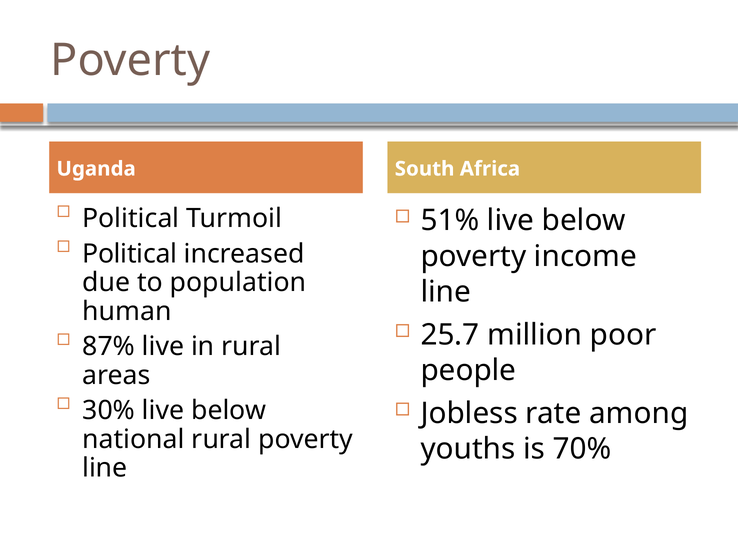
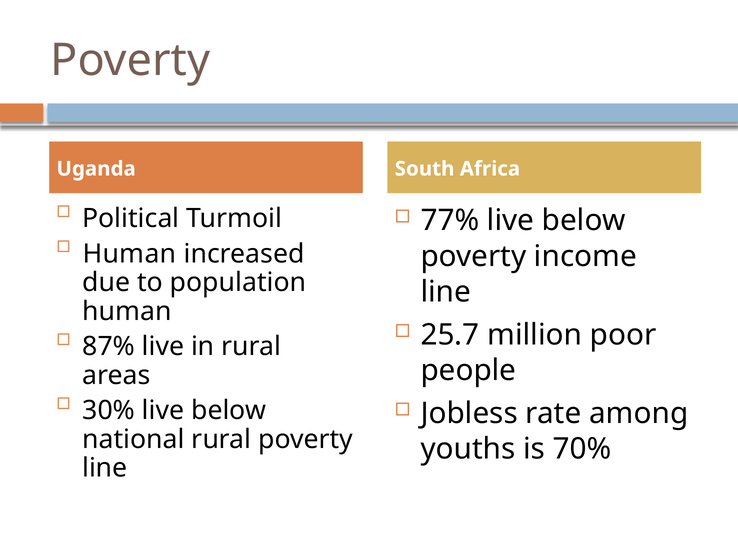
51%: 51% -> 77%
Political at (130, 253): Political -> Human
